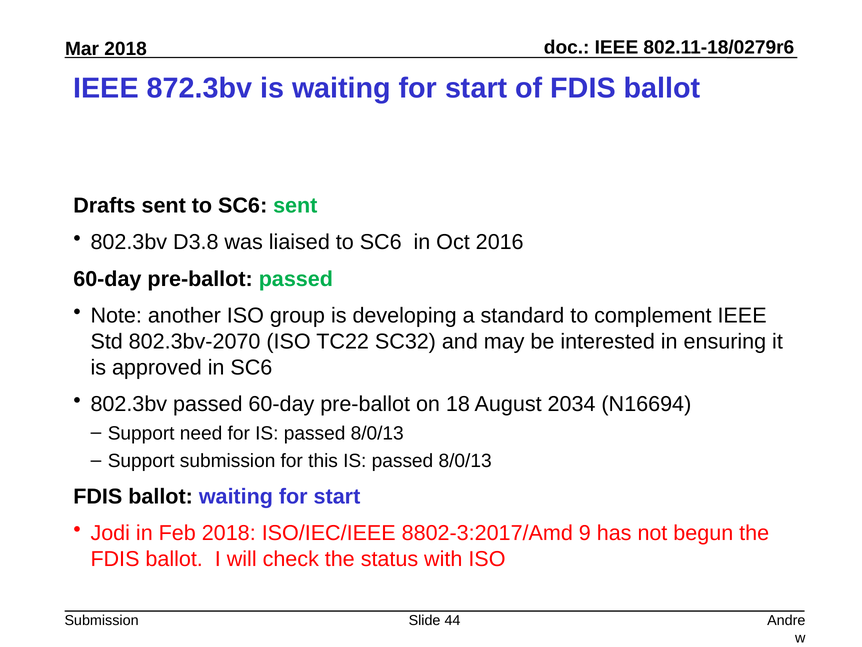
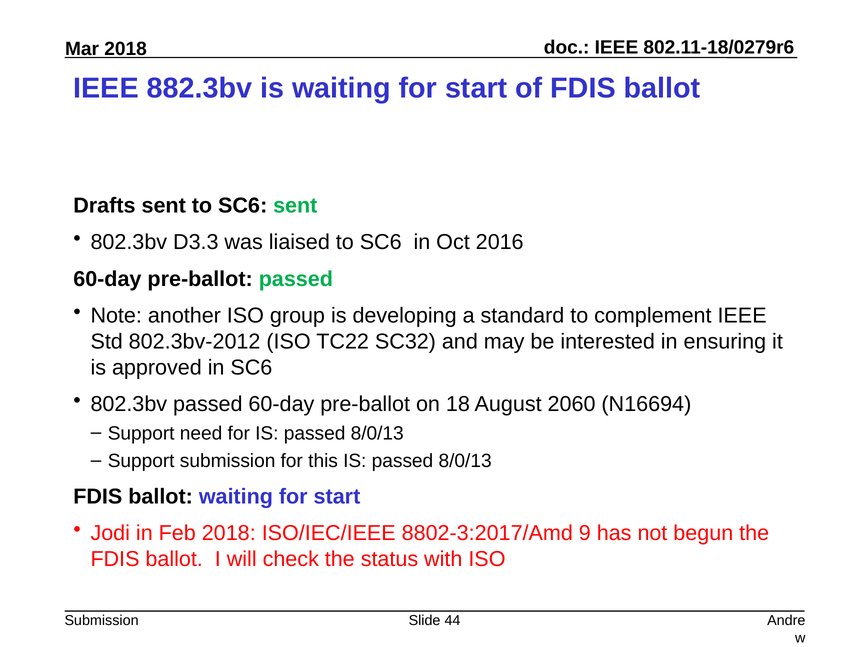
872.3bv: 872.3bv -> 882.3bv
D3.8: D3.8 -> D3.3
802.3bv-2070: 802.3bv-2070 -> 802.3bv-2012
2034: 2034 -> 2060
